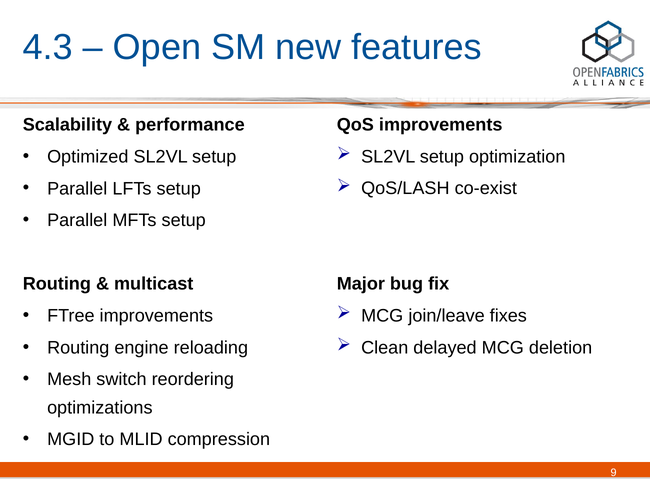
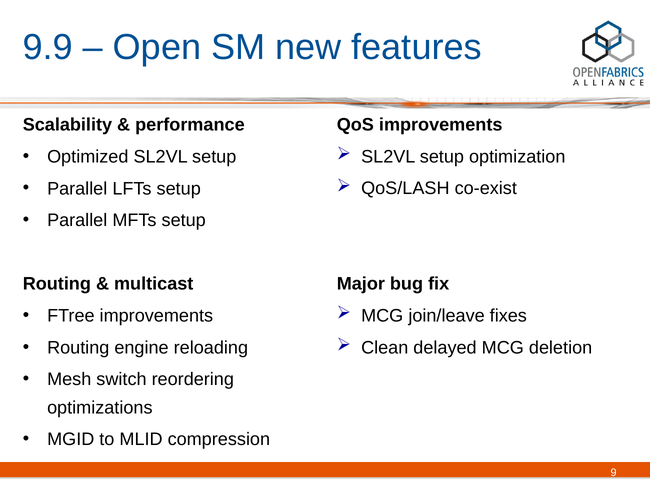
4.3: 4.3 -> 9.9
